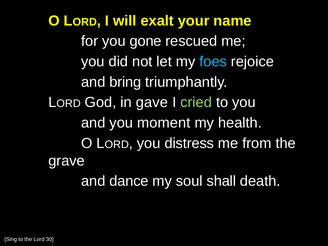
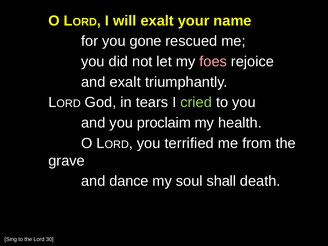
foes colour: light blue -> pink
and bring: bring -> exalt
gave: gave -> tears
moment: moment -> proclaim
distress: distress -> terrified
